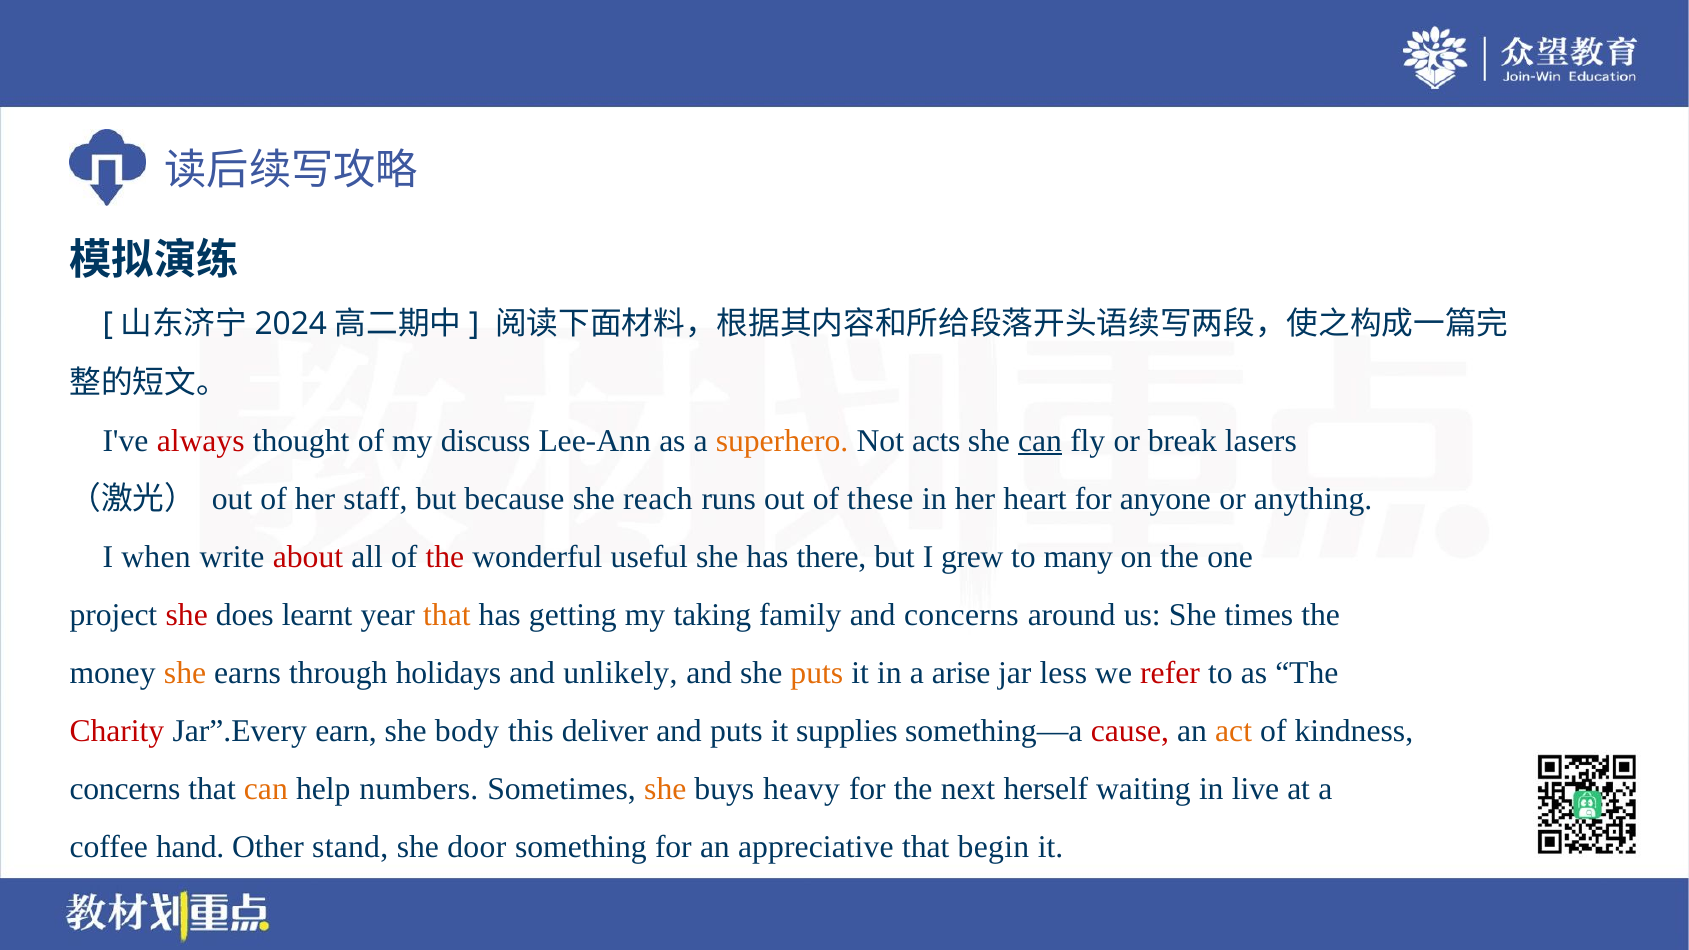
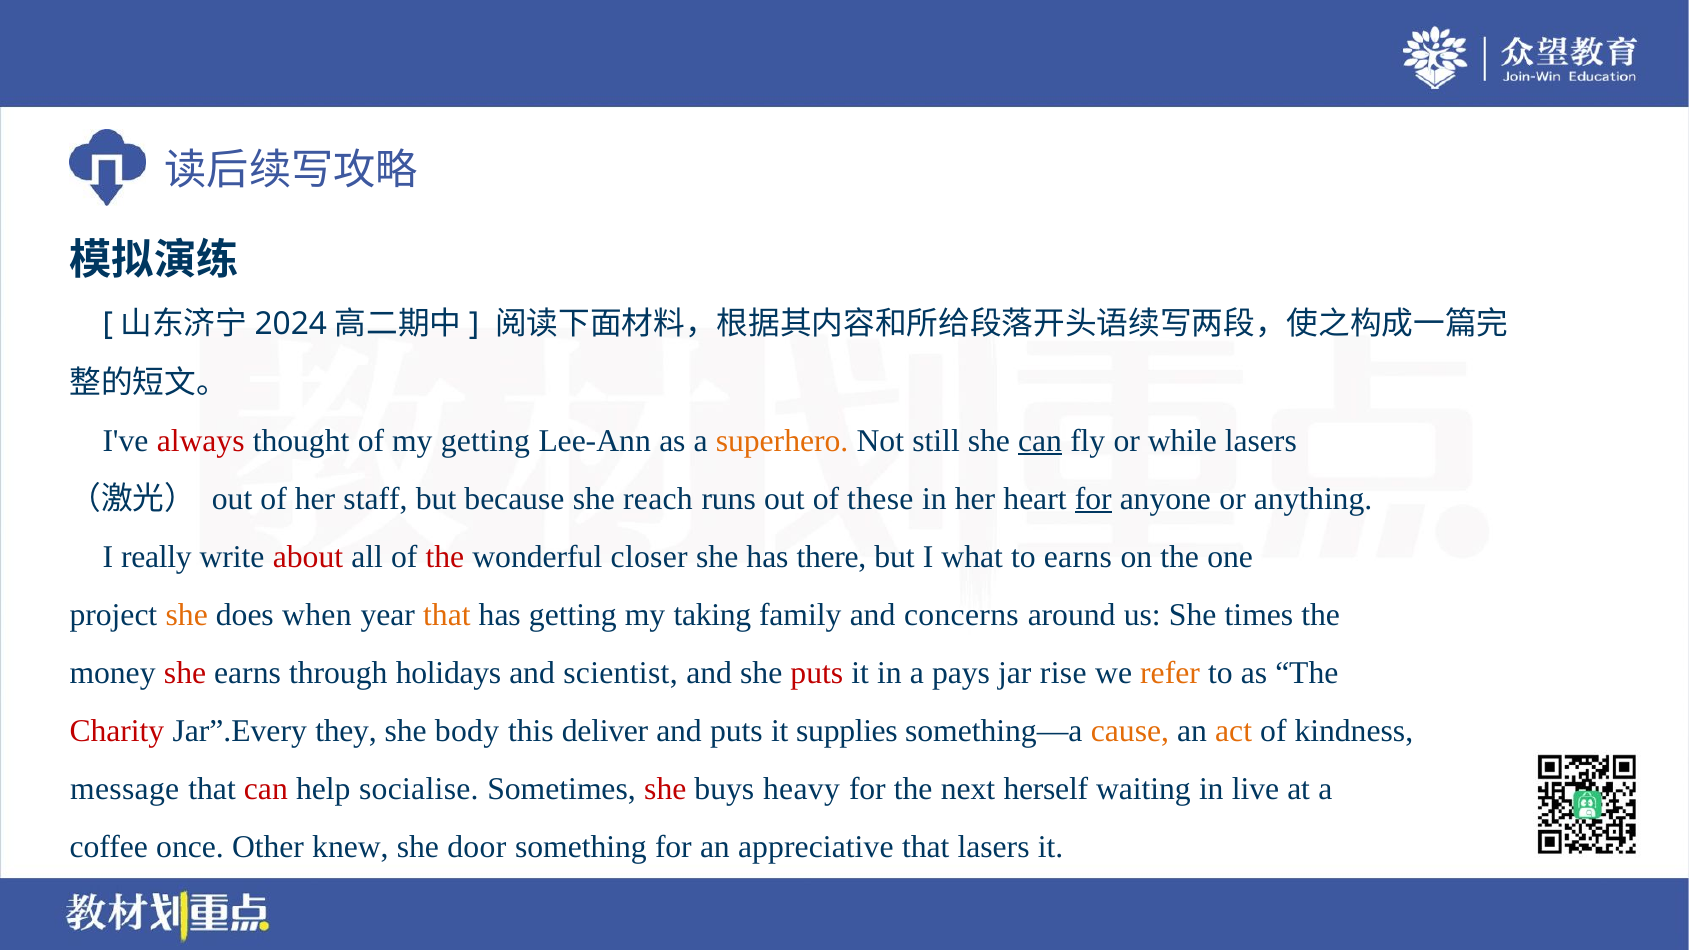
my discuss: discuss -> getting
acts: acts -> still
break: break -> while
for at (1093, 499) underline: none -> present
when: when -> really
useful: useful -> closer
grew: grew -> what
to many: many -> earns
she at (187, 615) colour: red -> orange
learnt: learnt -> when
she at (185, 673) colour: orange -> red
unlikely: unlikely -> scientist
puts at (817, 673) colour: orange -> red
arise: arise -> pays
less: less -> rise
refer colour: red -> orange
earn: earn -> they
cause colour: red -> orange
concerns at (125, 789): concerns -> message
can at (266, 789) colour: orange -> red
numbers: numbers -> socialise
she at (665, 789) colour: orange -> red
hand: hand -> once
stand: stand -> knew
that begin: begin -> lasers
